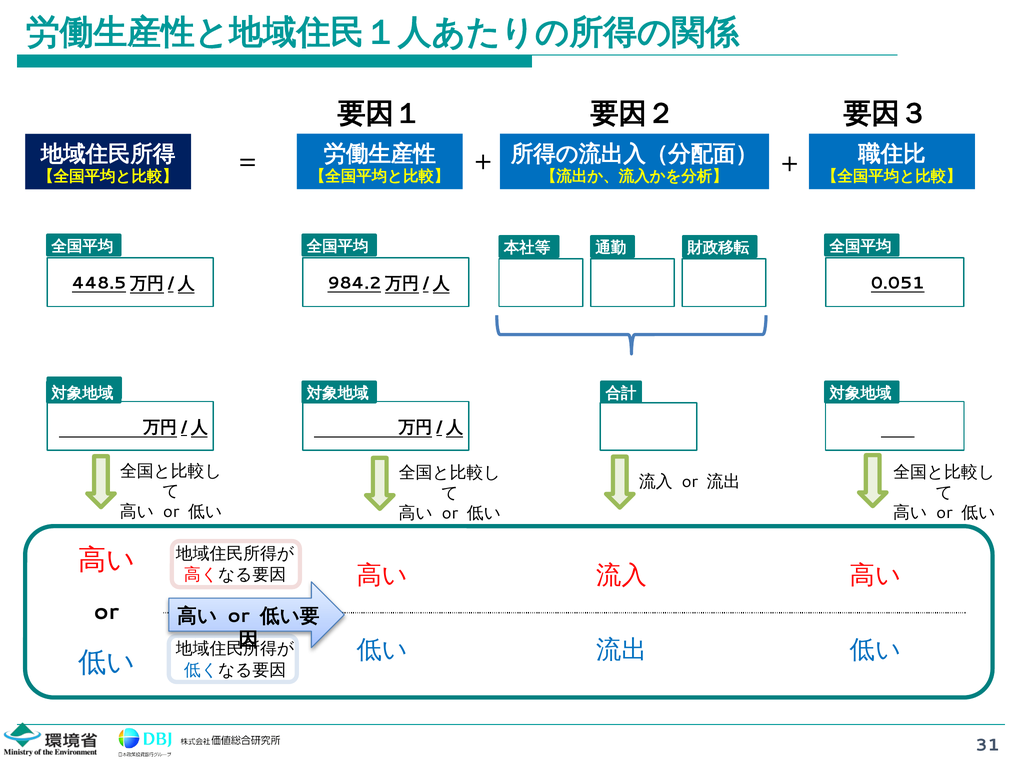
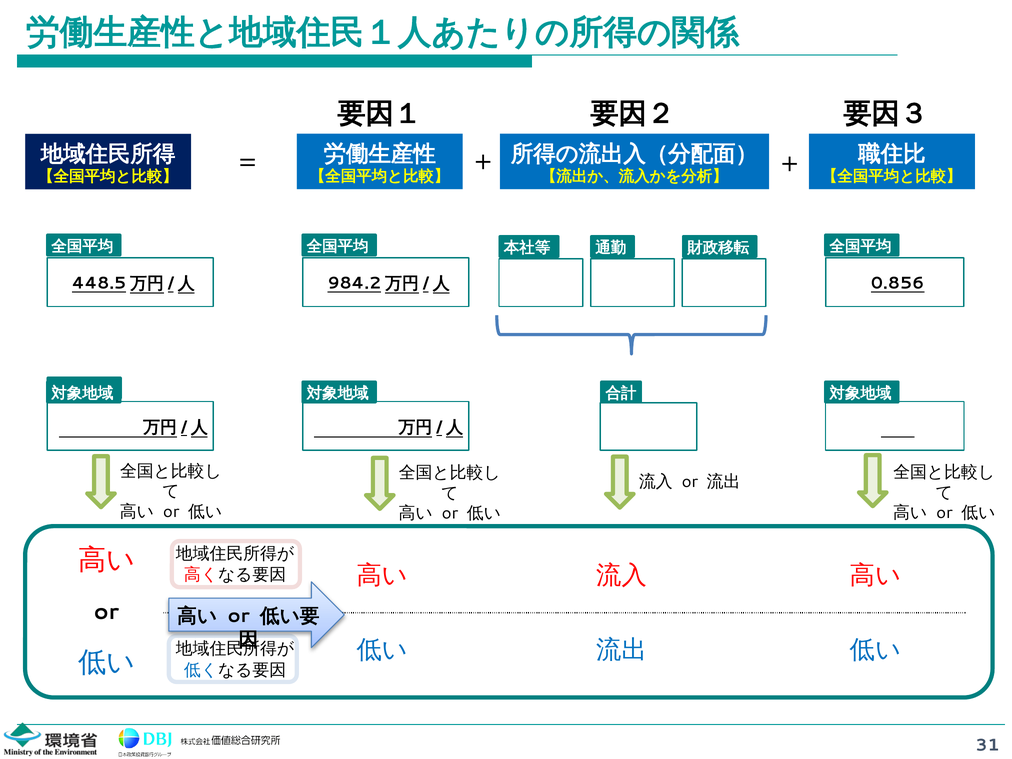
0.051: 0.051 -> 0.856
